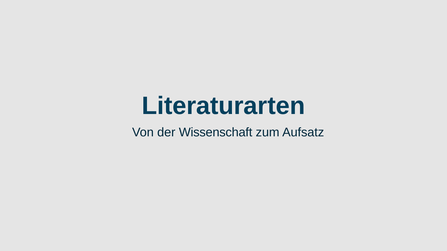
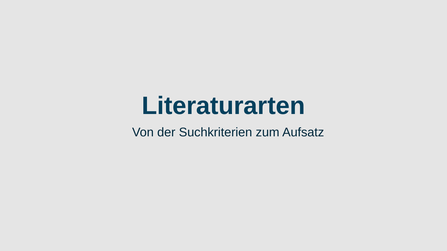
Wissenschaft: Wissenschaft -> Suchkriterien
